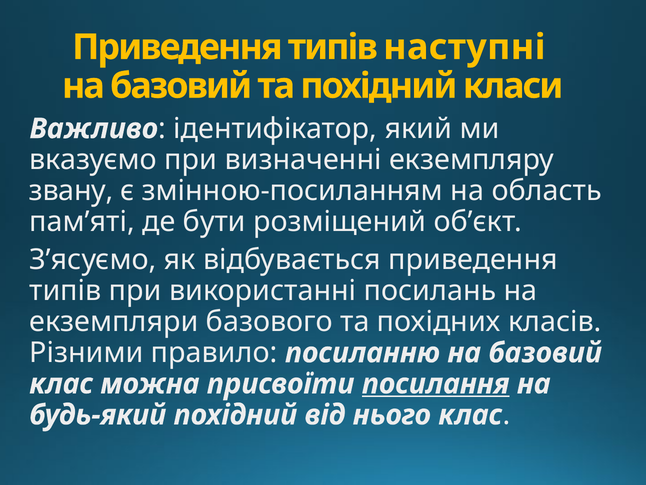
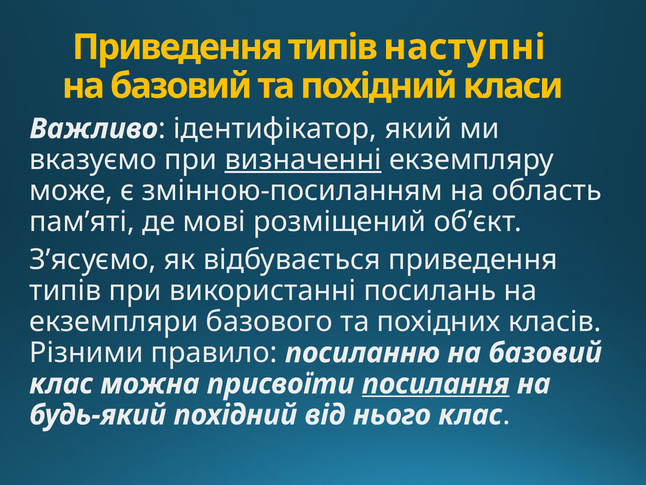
визначенні underline: none -> present
звану: звану -> може
бути: бути -> мові
